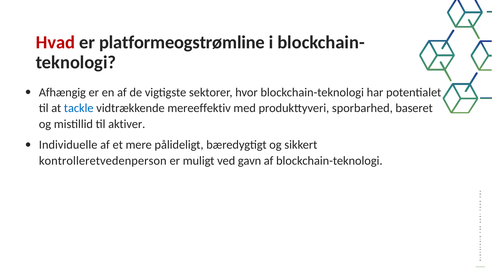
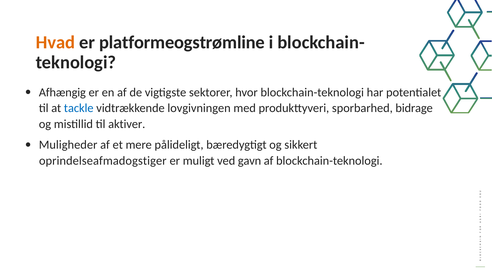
Hvad colour: red -> orange
mereeffektiv: mereeffektiv -> lovgivningen
baseret: baseret -> bidrage
Individuelle: Individuelle -> Muligheder
kontrolleretvedenperson: kontrolleretvedenperson -> oprindelseafmadogstiger
